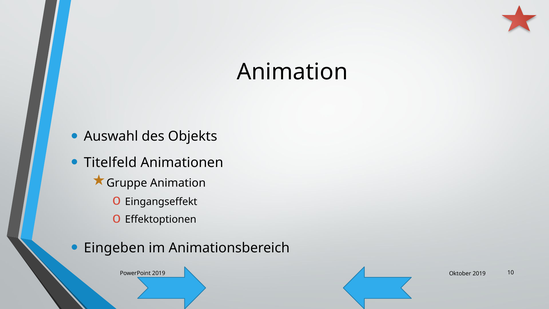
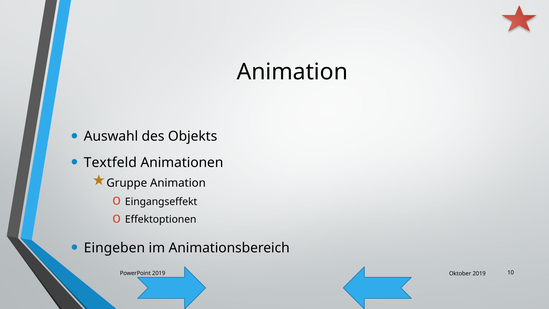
Titelfeld: Titelfeld -> Textfeld
